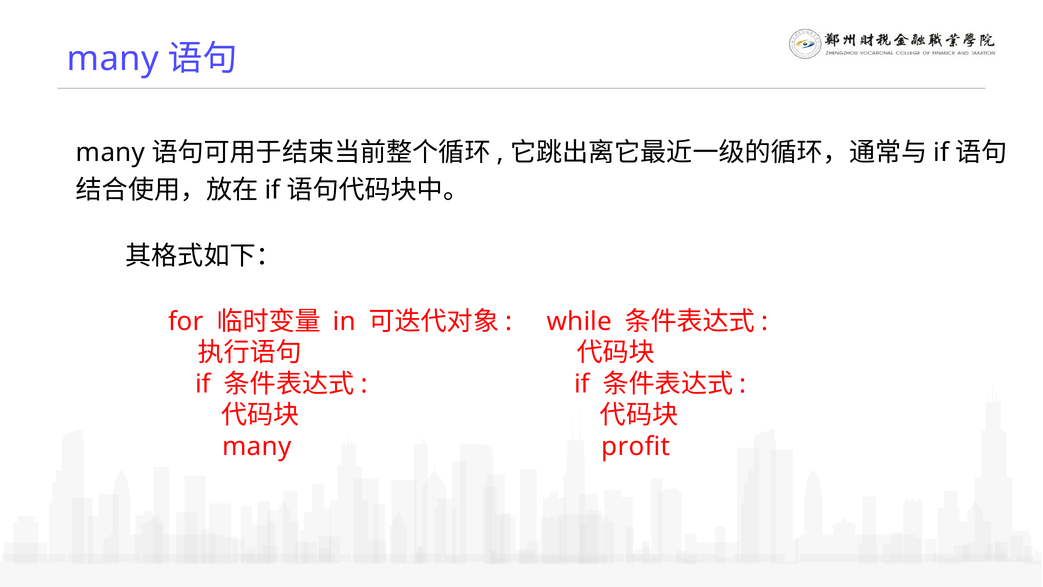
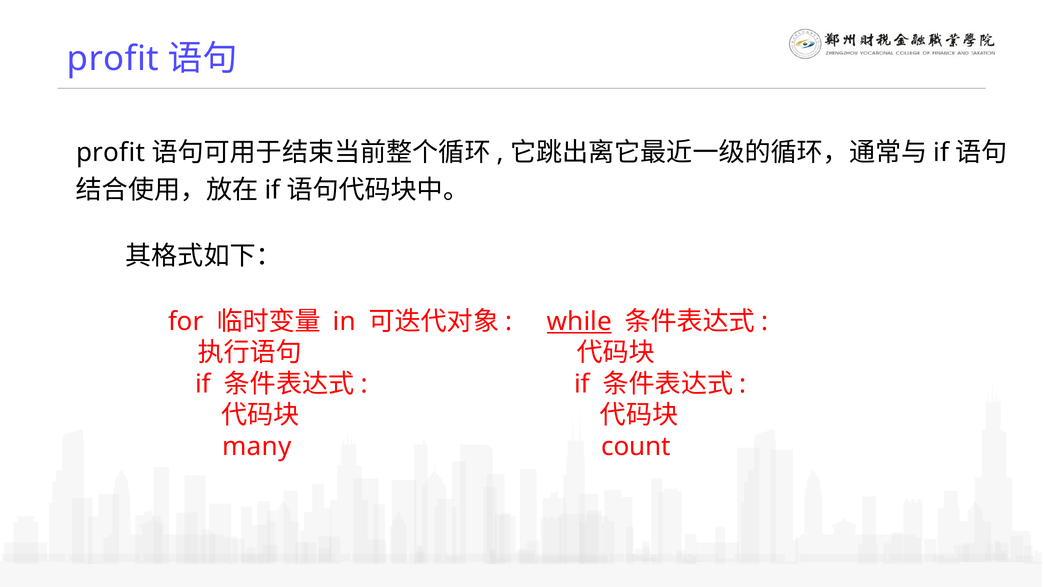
many at (113, 59): many -> profit
many at (111, 153): many -> profit
while underline: none -> present
profit: profit -> count
